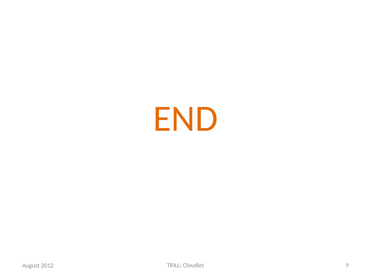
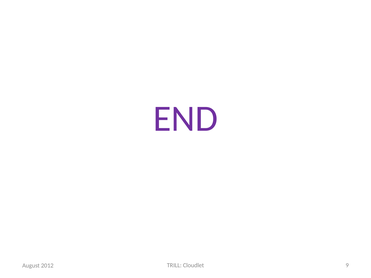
END colour: orange -> purple
